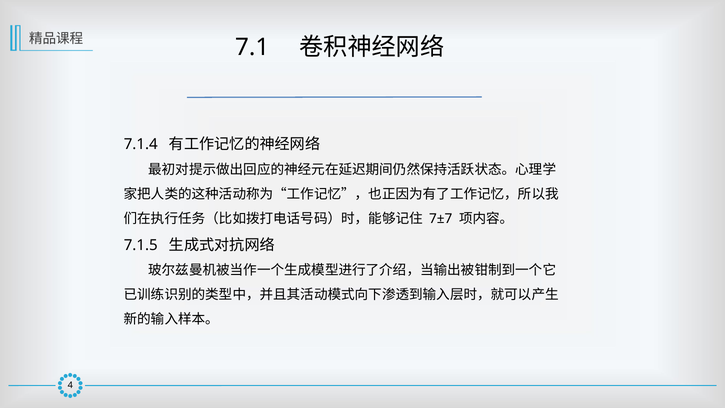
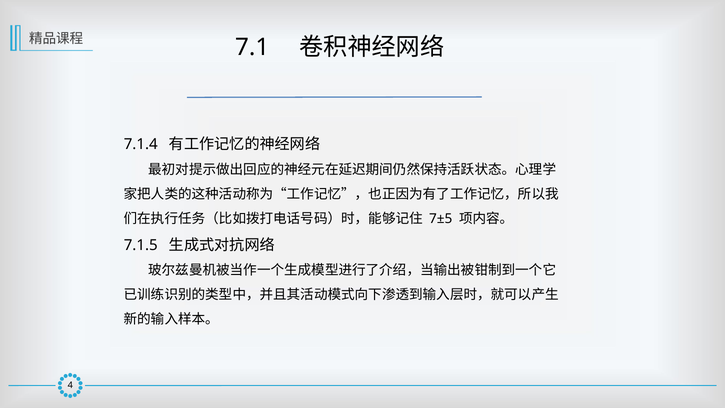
7±7: 7±7 -> 7±5
